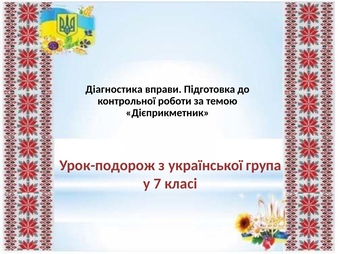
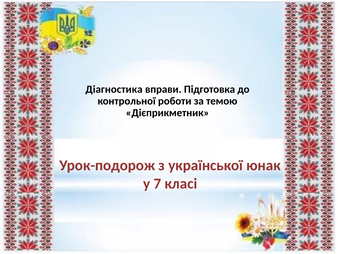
група: група -> юнак
